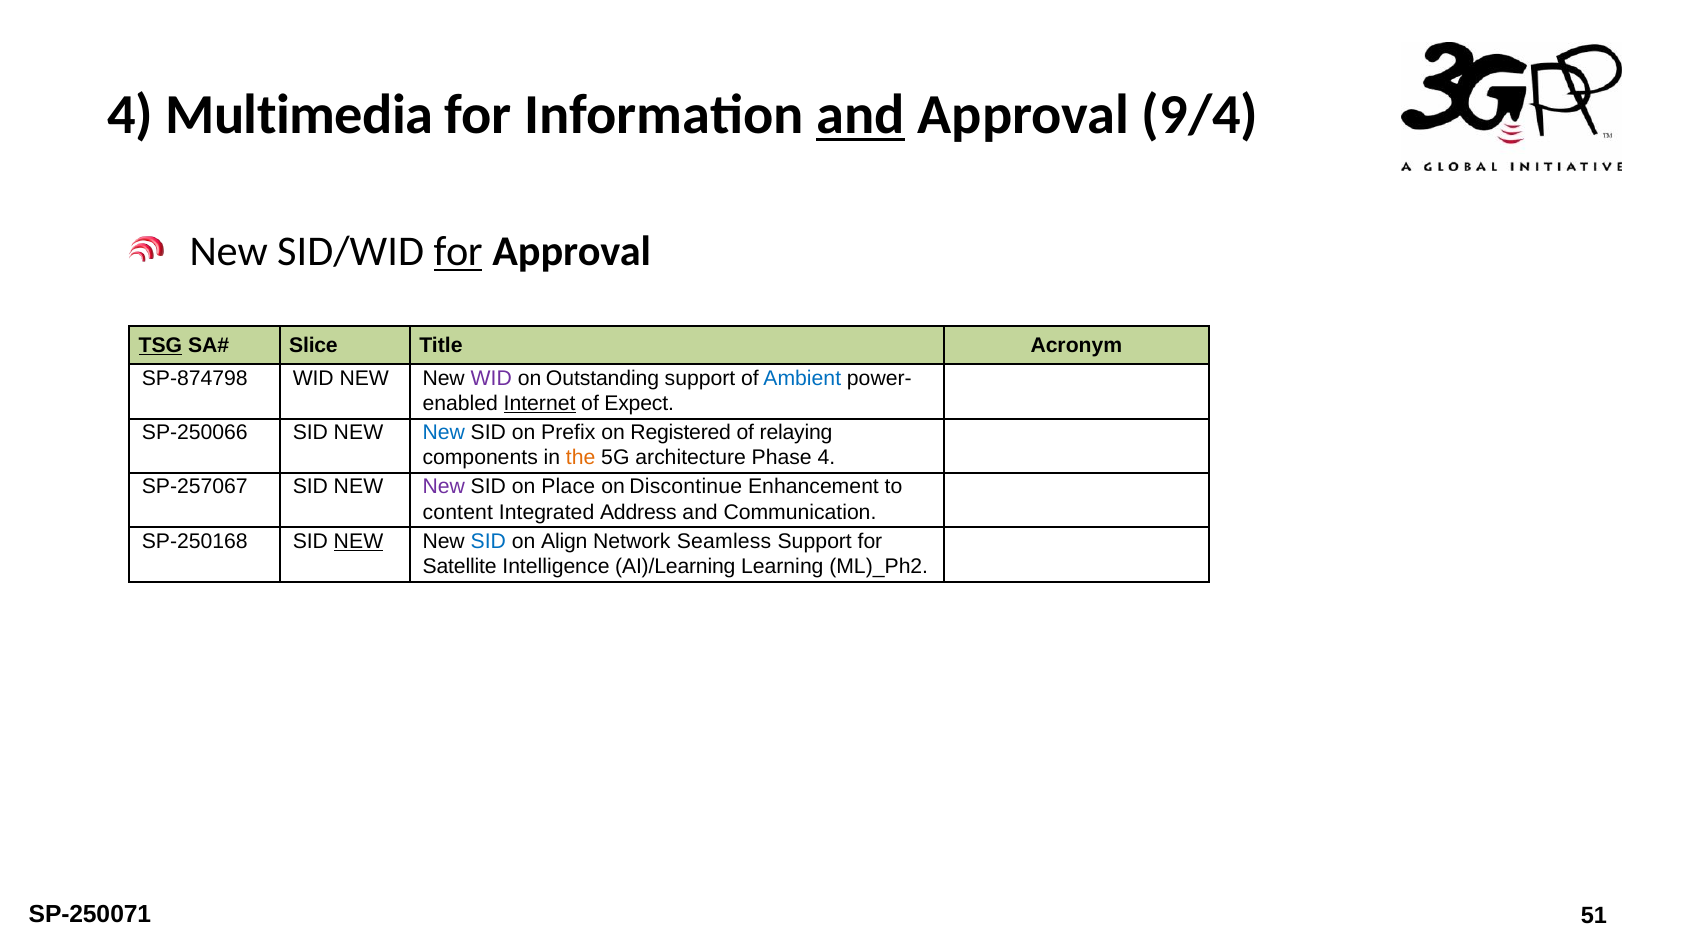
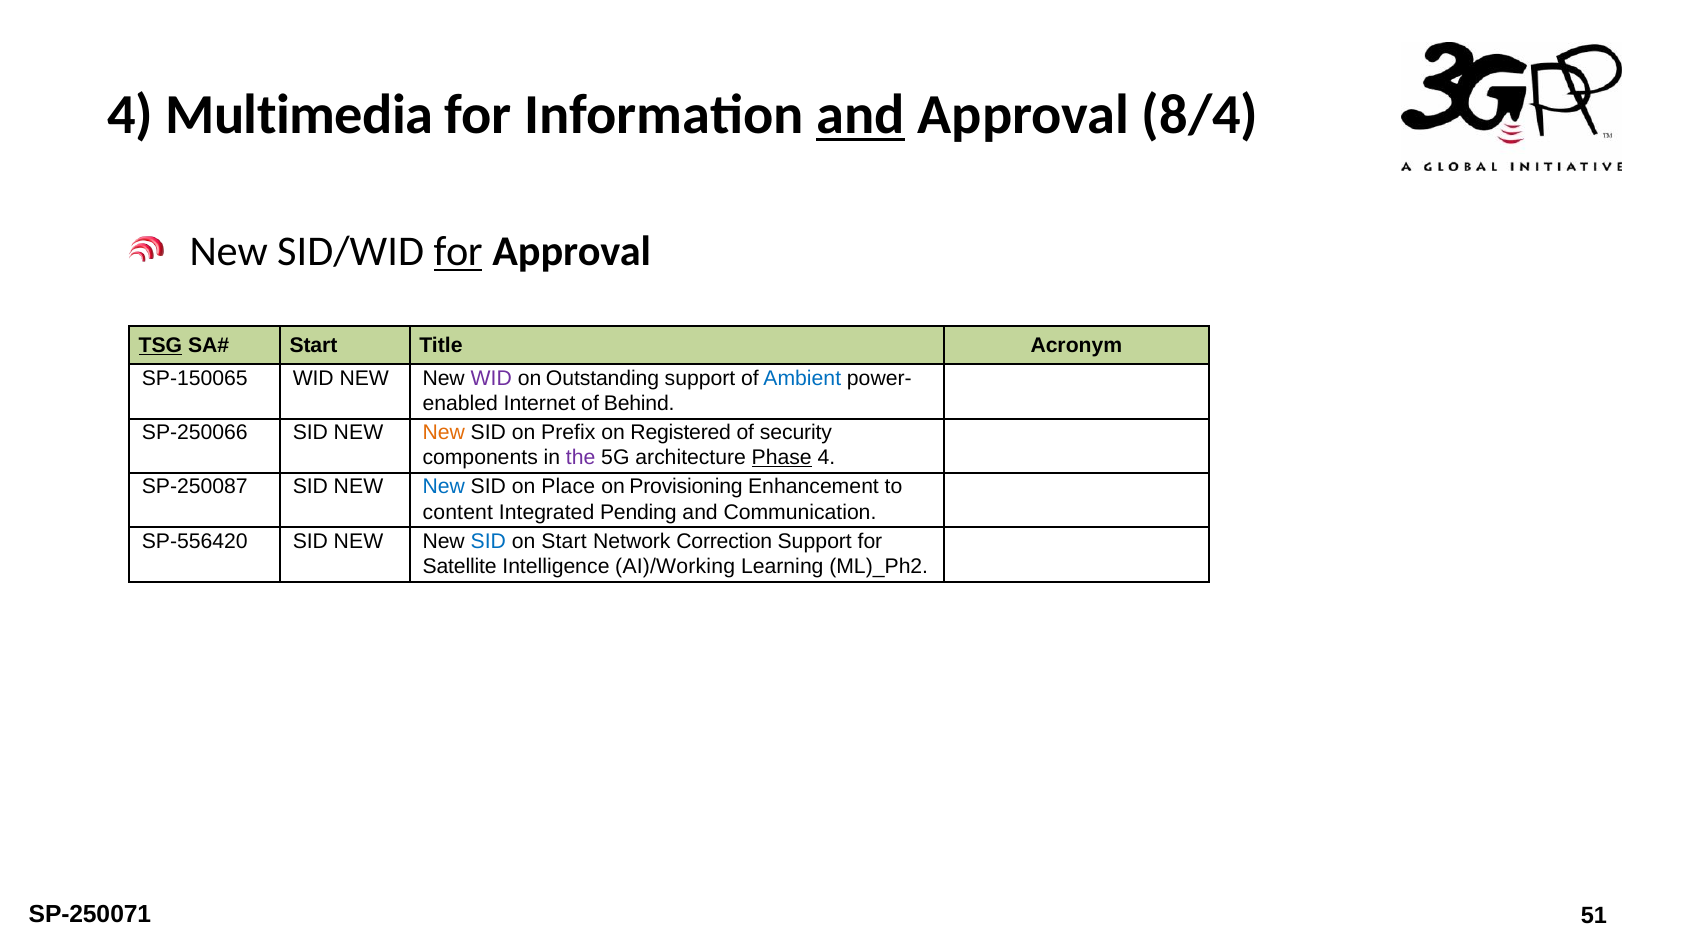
9/4: 9/4 -> 8/4
Slice at (313, 345): Slice -> Start
SP-874798: SP-874798 -> SP-150065
Internet underline: present -> none
Expect: Expect -> Behind
New at (444, 432) colour: blue -> orange
relaying: relaying -> security
the colour: orange -> purple
Phase underline: none -> present
SP-257067: SP-257067 -> SP-250087
New at (444, 487) colour: purple -> blue
Discontinue: Discontinue -> Provisioning
Address: Address -> Pending
SP-250168: SP-250168 -> SP-556420
NEW at (358, 541) underline: present -> none
on Align: Align -> Start
Seamless: Seamless -> Correction
AI)/Learning: AI)/Learning -> AI)/Working
